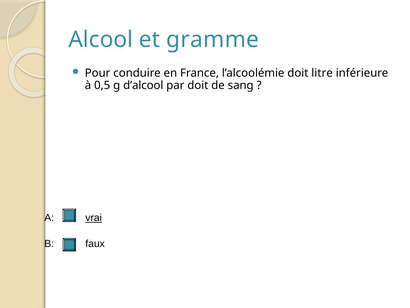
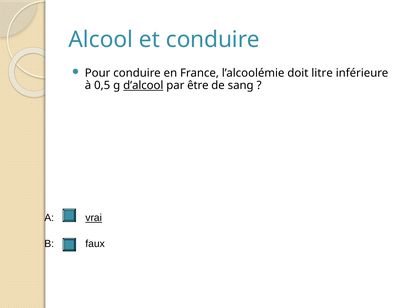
et gramme: gramme -> conduire
d’alcool underline: none -> present
par doit: doit -> être
